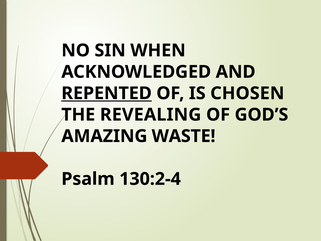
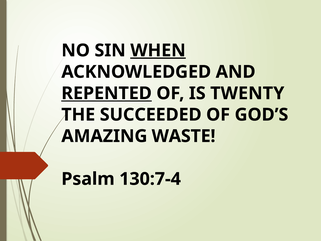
WHEN underline: none -> present
CHOSEN: CHOSEN -> TWENTY
REVEALING: REVEALING -> SUCCEEDED
130:2-4: 130:2-4 -> 130:7-4
